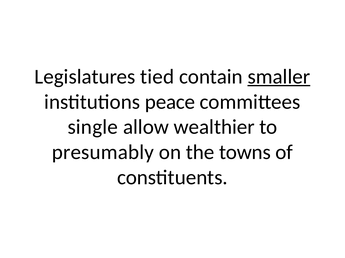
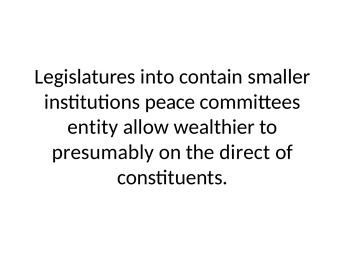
tied: tied -> into
smaller underline: present -> none
single: single -> entity
towns: towns -> direct
